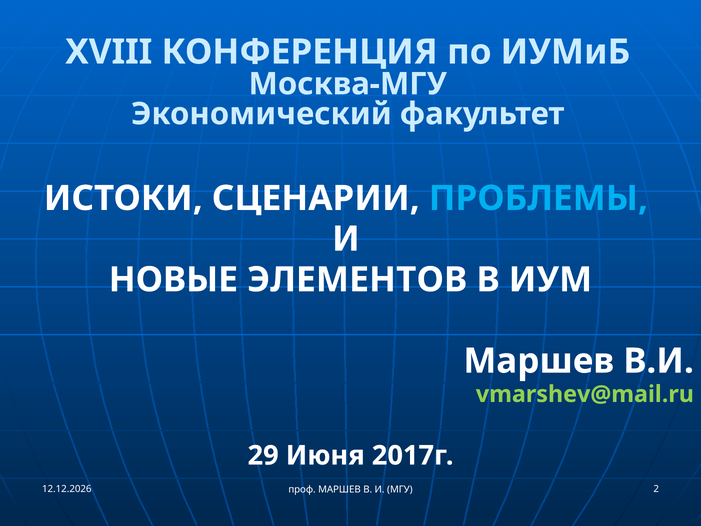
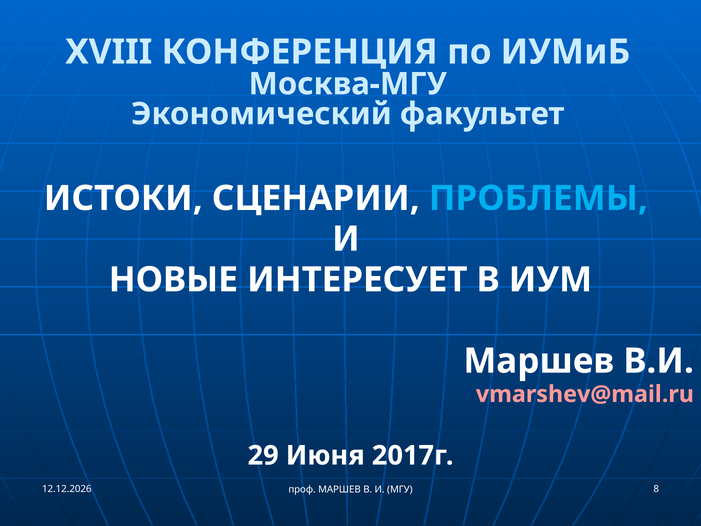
ЭЛЕМЕНТОВ: ЭЛЕМЕНТОВ -> ИНТЕРЕСУЕТ
vmarshev@mail.ru colour: light green -> pink
2: 2 -> 8
